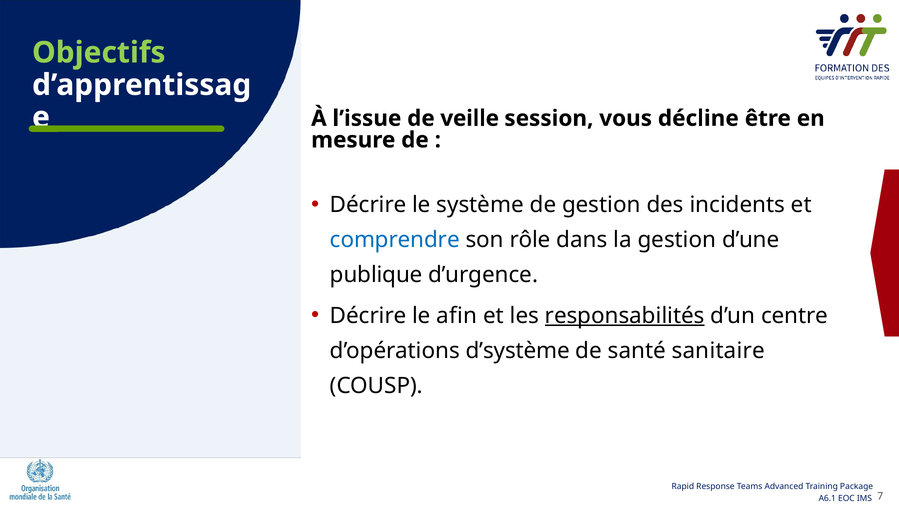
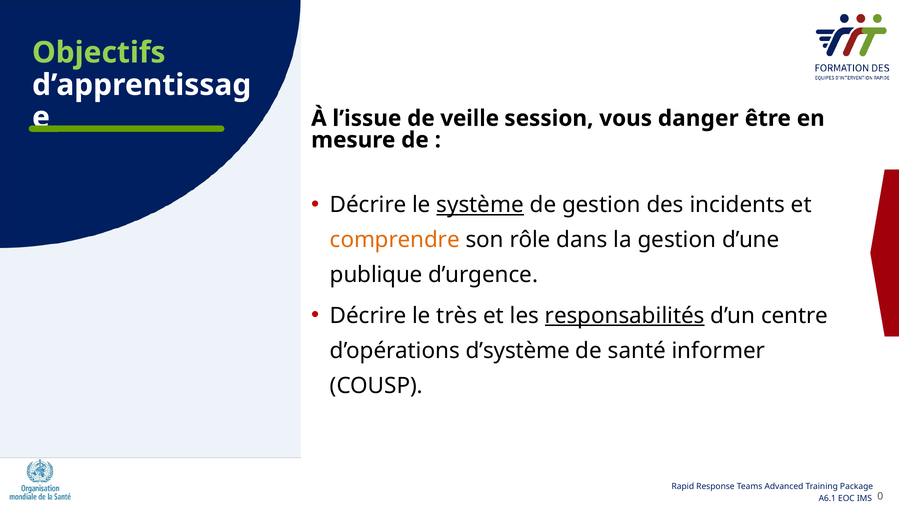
décline: décline -> danger
système underline: none -> present
comprendre colour: blue -> orange
afin: afin -> très
sanitaire: sanitaire -> informer
7: 7 -> 0
